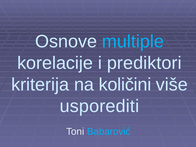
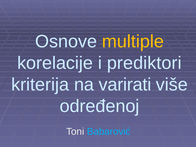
multiple colour: light blue -> yellow
količini: količini -> varirati
usporediti: usporediti -> određenoj
